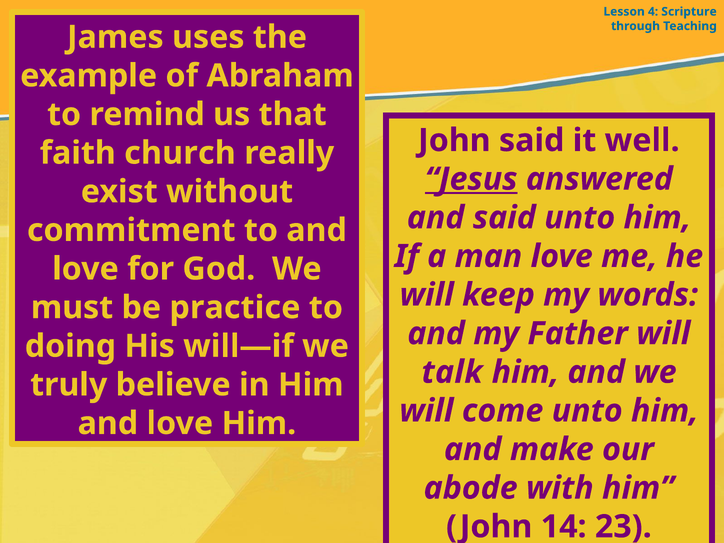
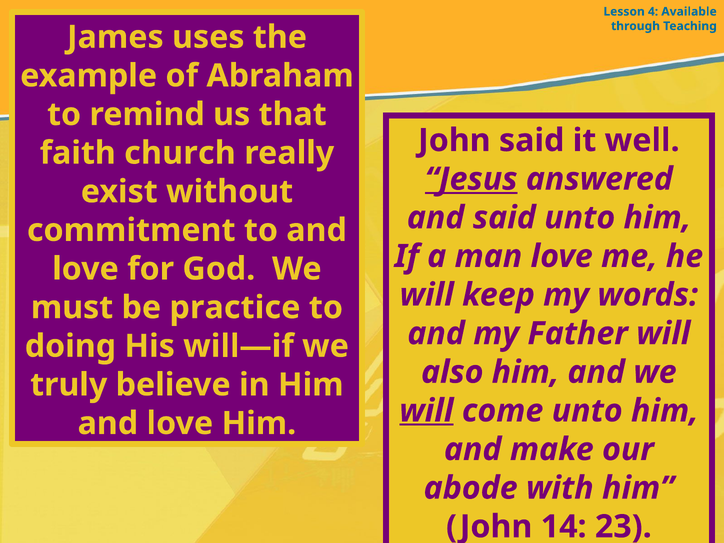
Scripture: Scripture -> Available
talk: talk -> also
will at (426, 411) underline: none -> present
